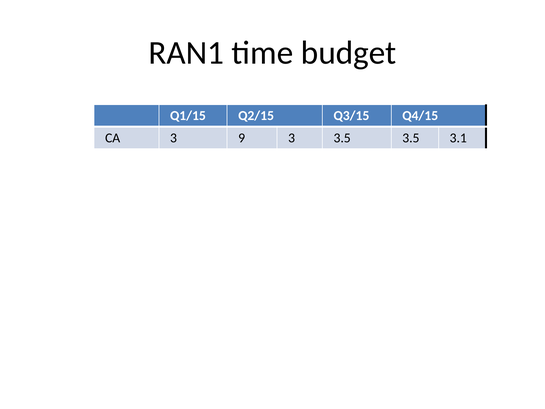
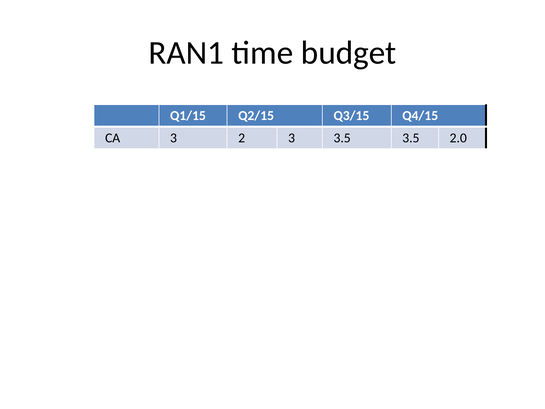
9: 9 -> 2
3.1: 3.1 -> 2.0
